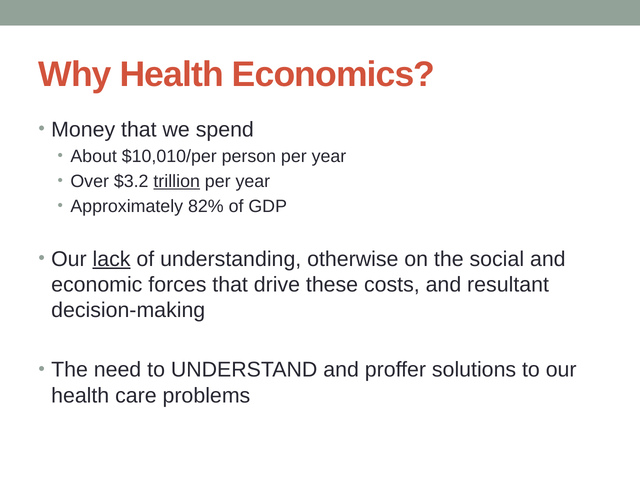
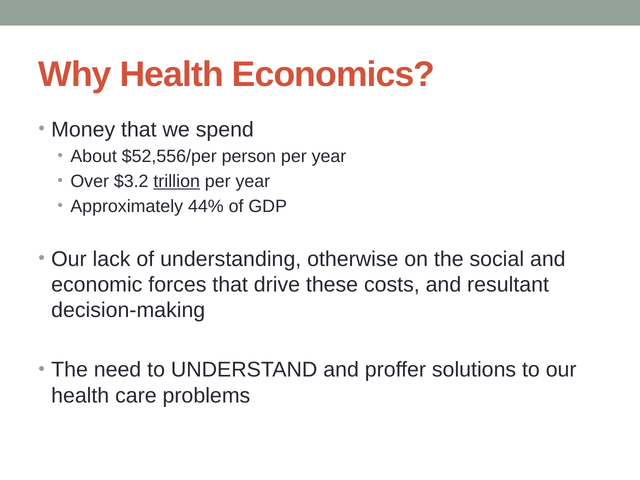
$10,010/per: $10,010/per -> $52,556/per
82%: 82% -> 44%
lack underline: present -> none
